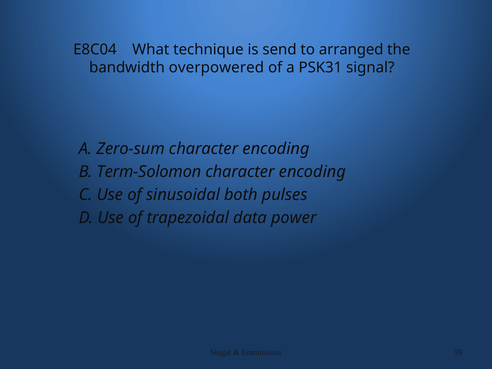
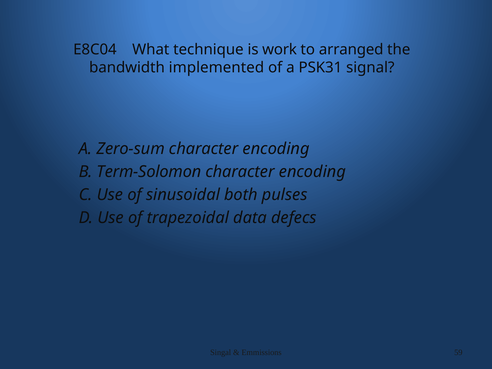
send: send -> work
overpowered: overpowered -> implemented
power: power -> defecs
